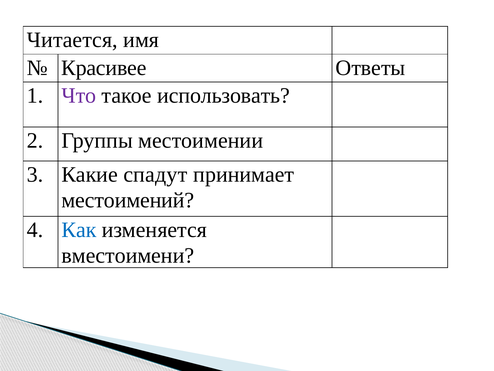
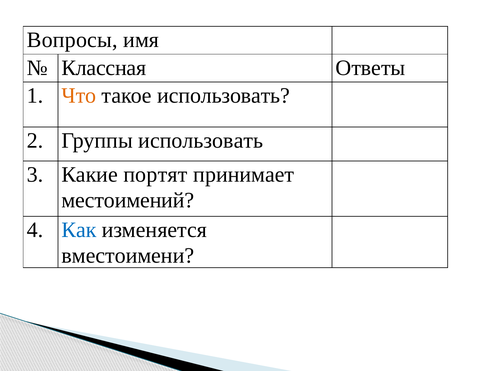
Читается: Читается -> Вопросы
Красивее: Красивее -> Классная
Что colour: purple -> orange
Группы местоимении: местоимении -> использовать
спадут: спадут -> портят
